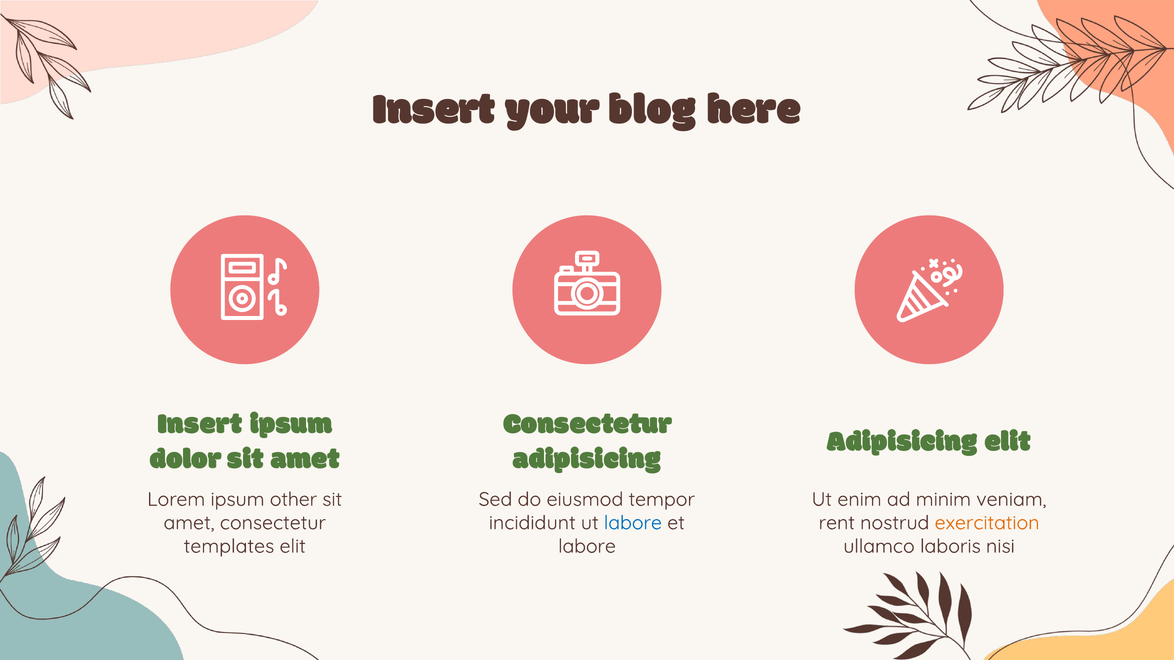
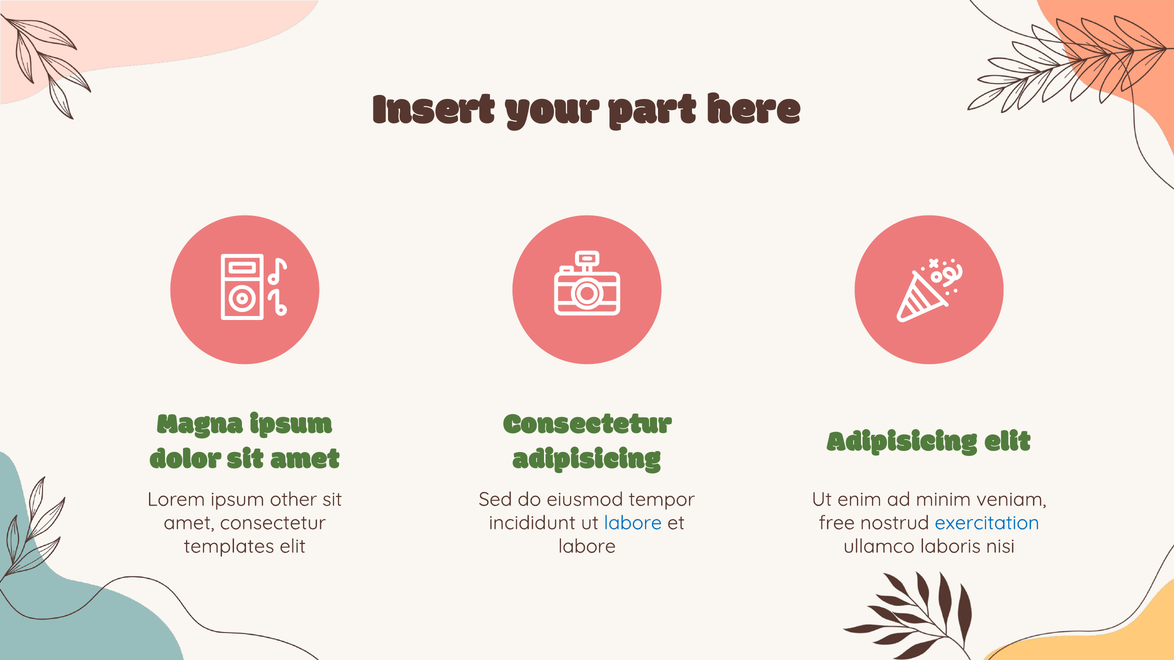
blog: blog -> part
Insert at (200, 424): Insert -> Magna
rent: rent -> free
exercitation colour: orange -> blue
